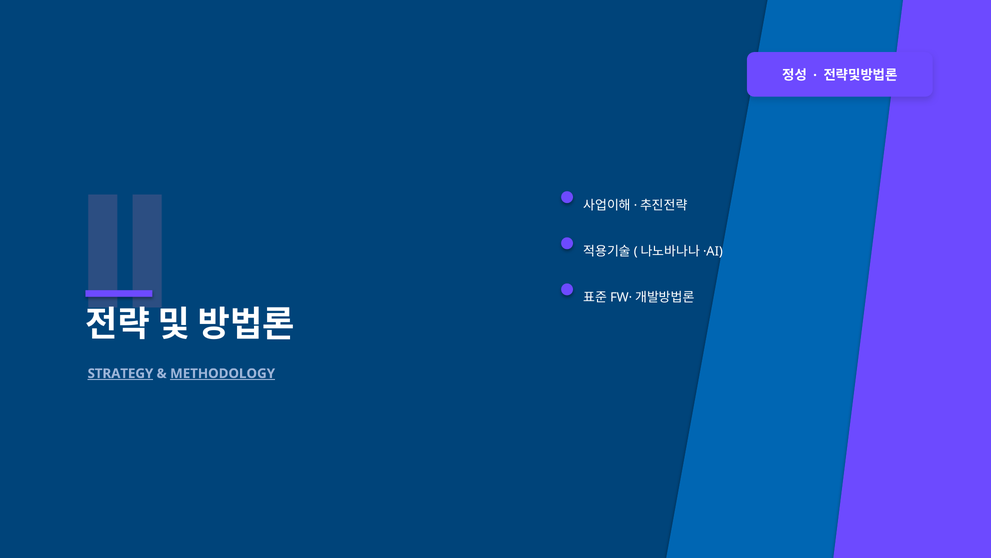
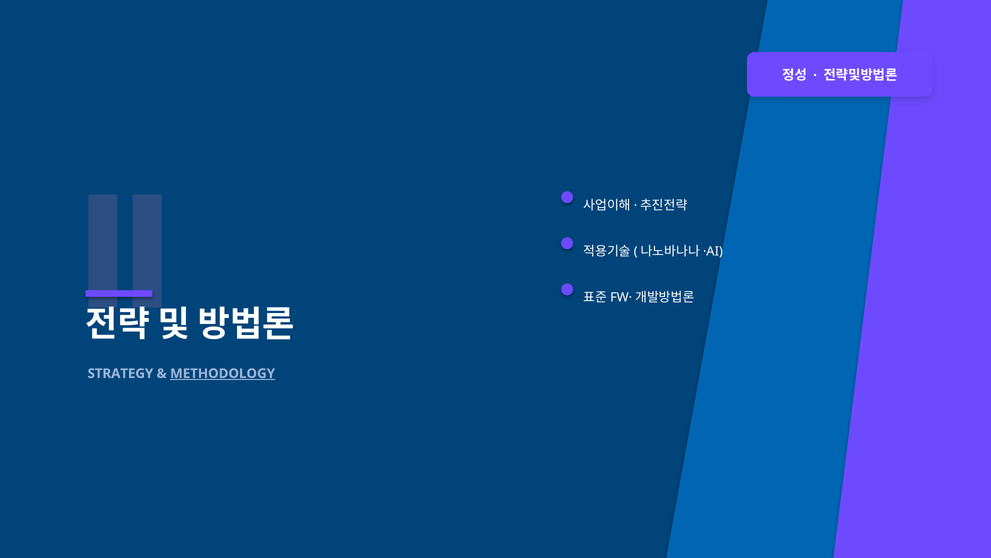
STRATEGY underline: present -> none
